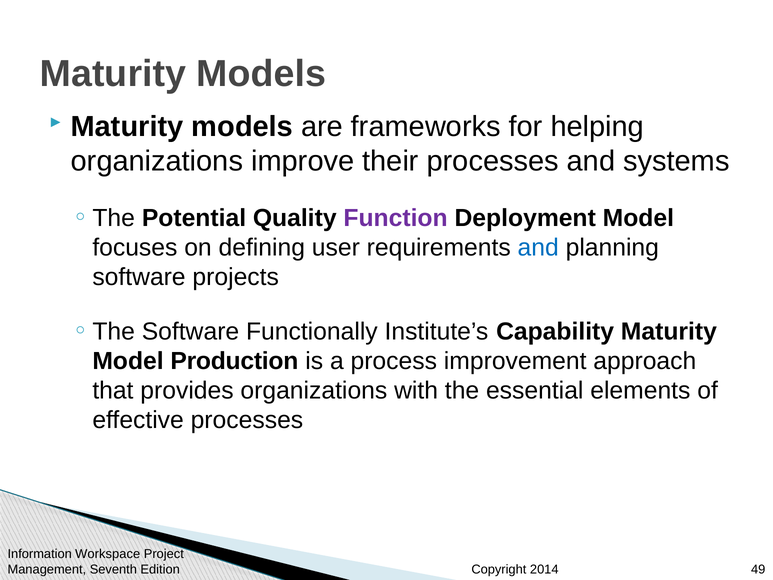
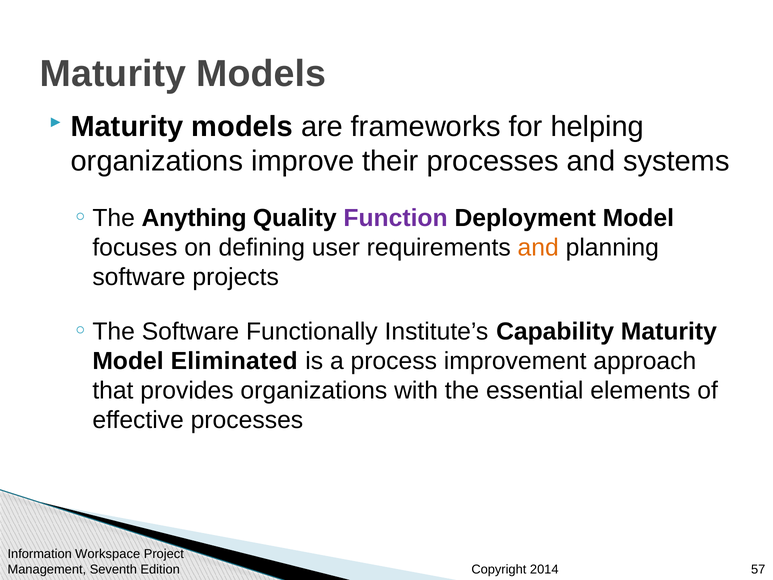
Potential: Potential -> Anything
and at (538, 247) colour: blue -> orange
Production: Production -> Eliminated
49: 49 -> 57
